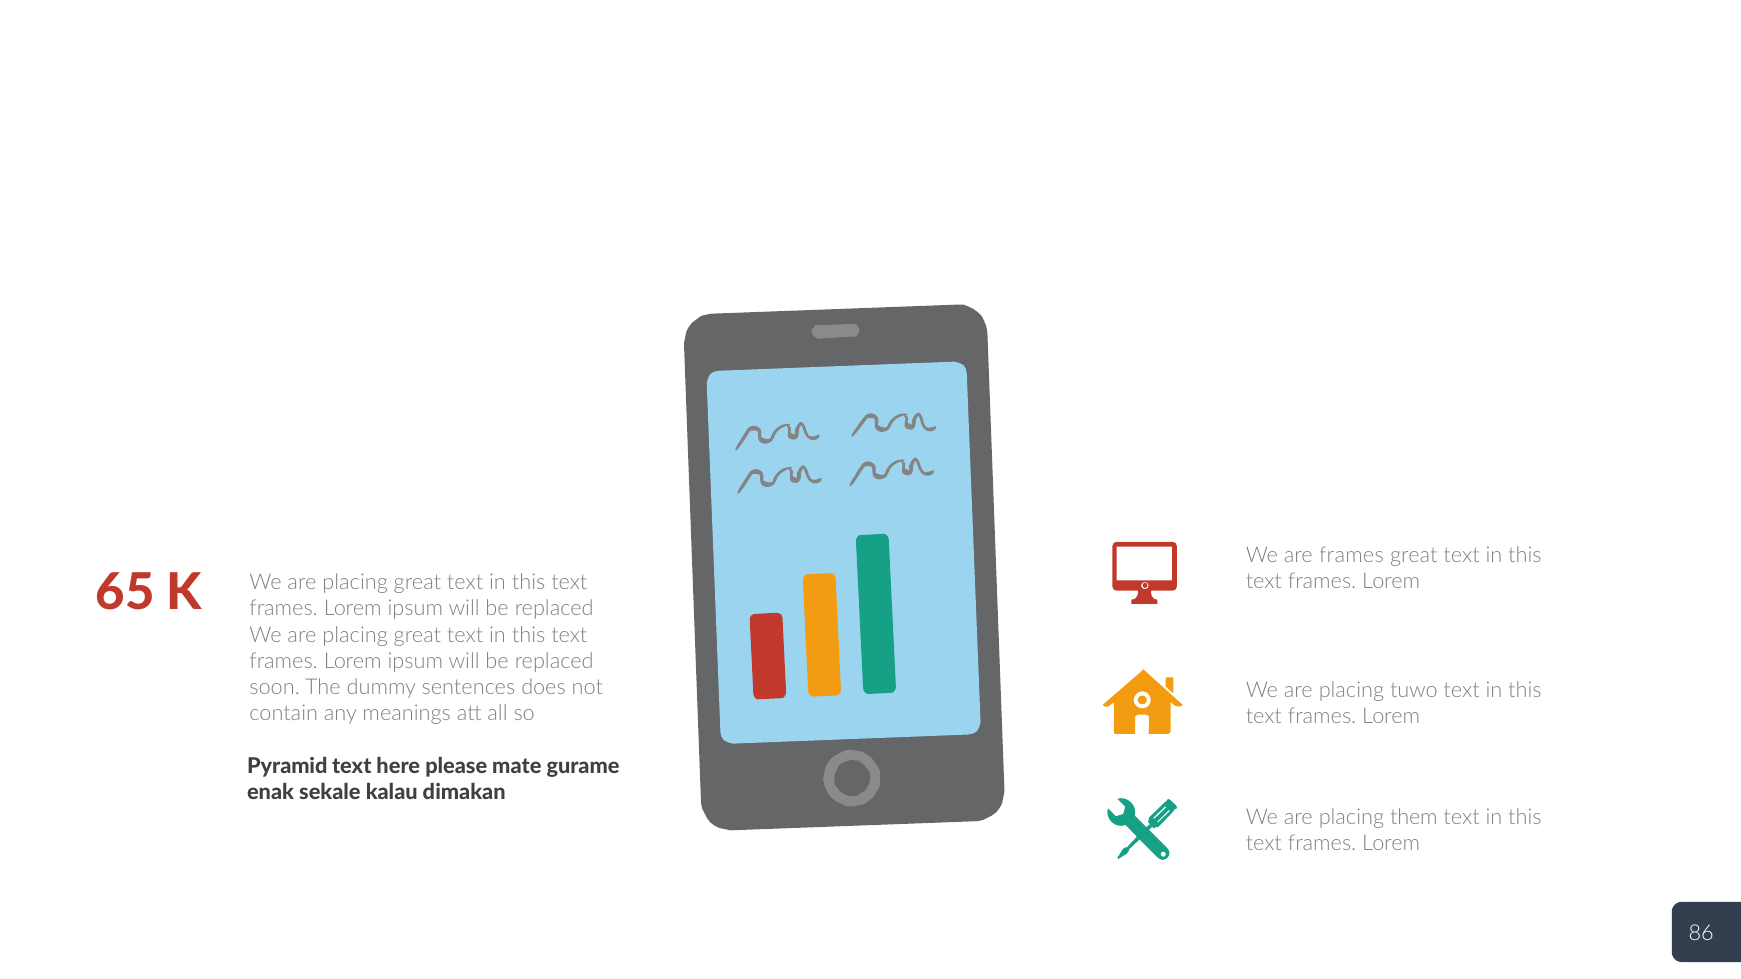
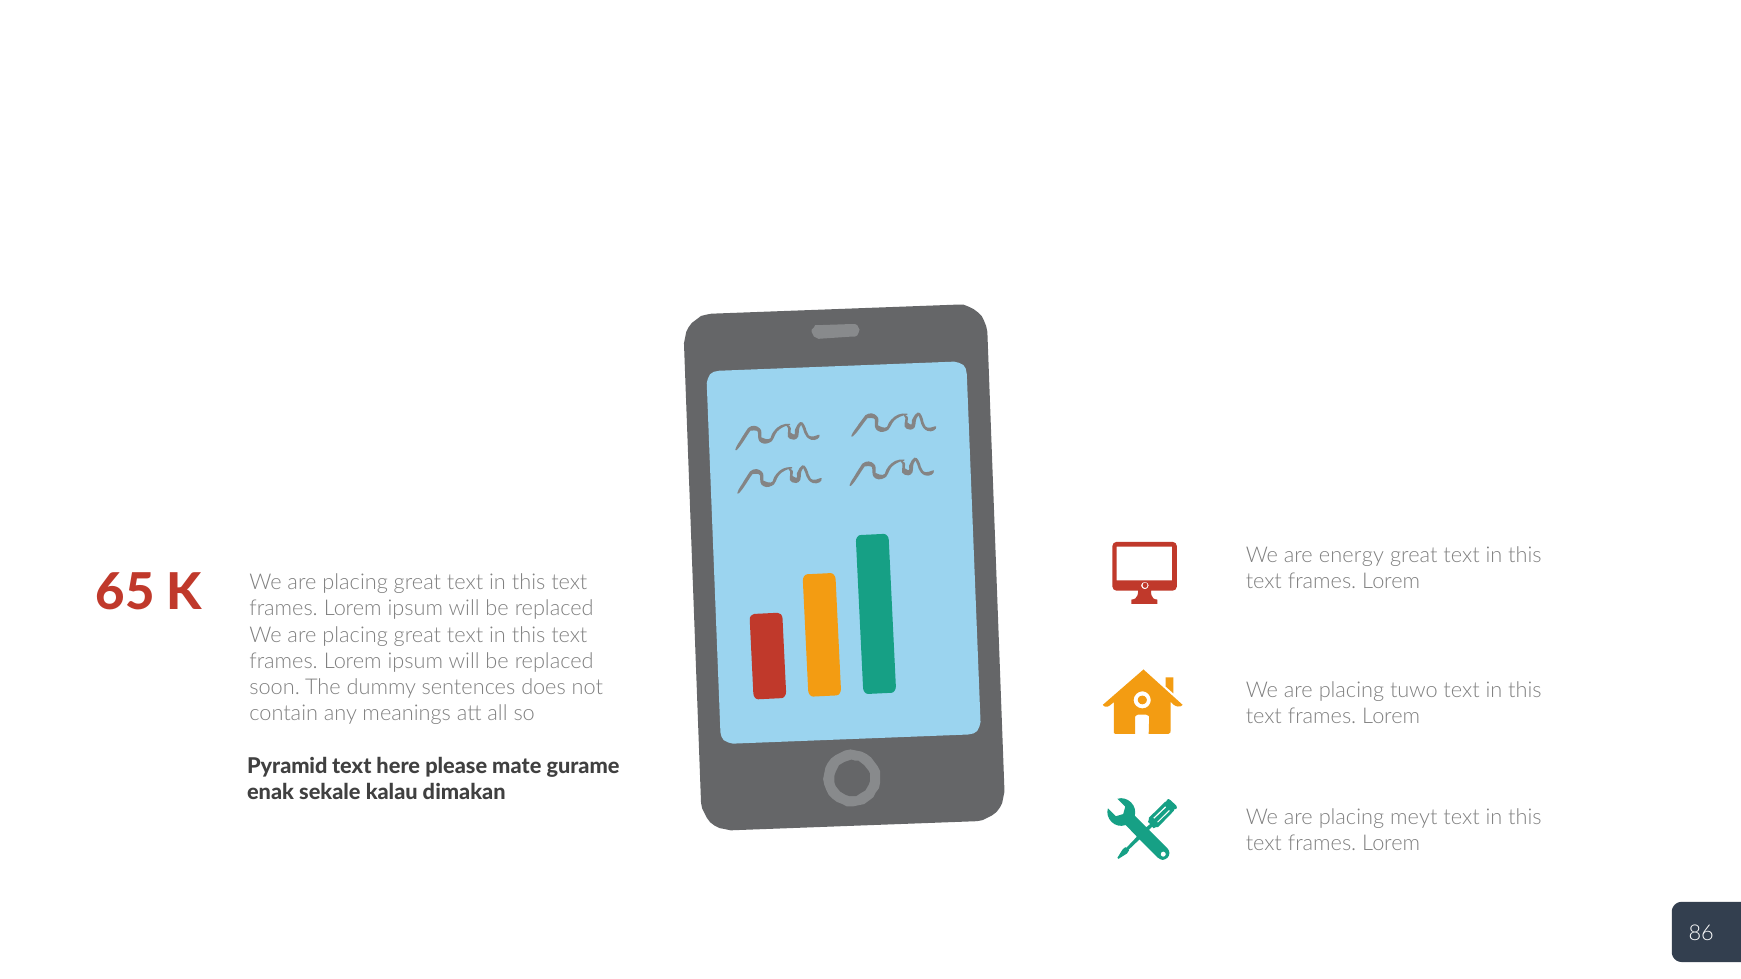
are frames: frames -> energy
them: them -> meyt
